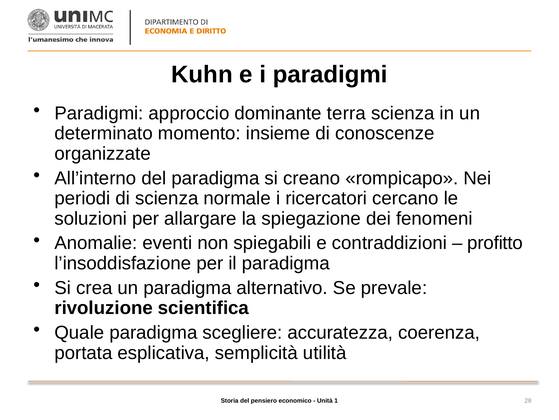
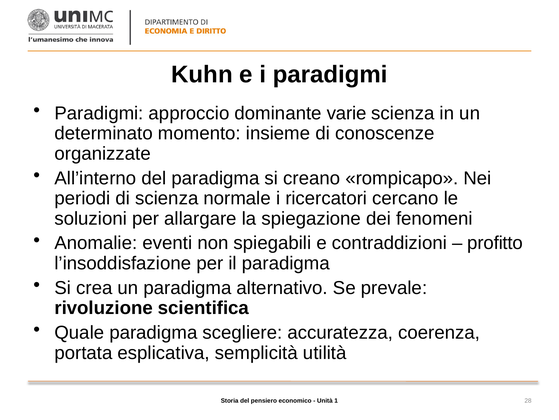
terra: terra -> varie
